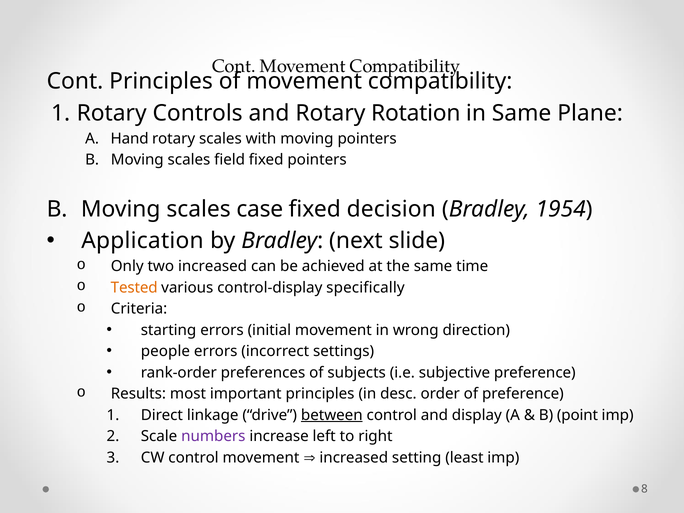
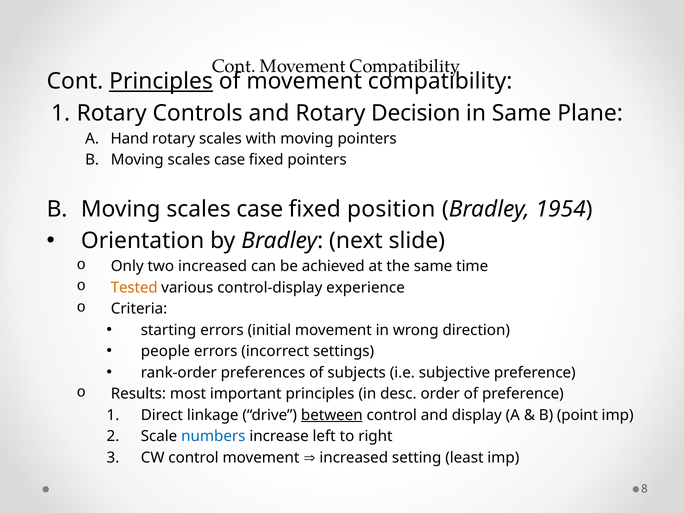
Principles at (161, 81) underline: none -> present
Rotation: Rotation -> Decision
field at (230, 160): field -> case
decision: decision -> position
Application: Application -> Orientation
specifically: specifically -> experience
numbers colour: purple -> blue
